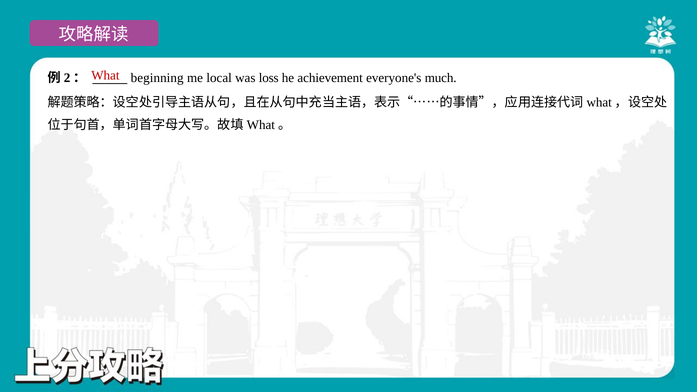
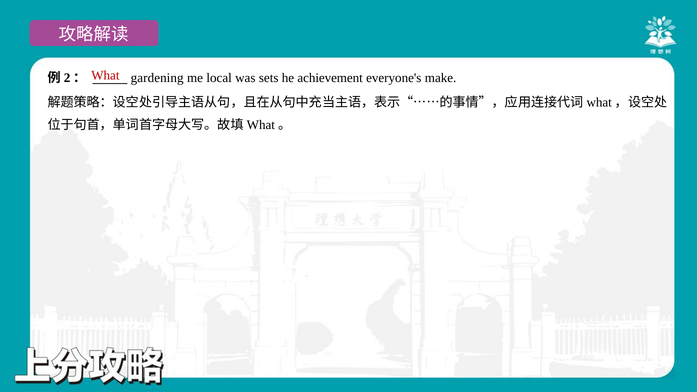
beginning: beginning -> gardening
loss: loss -> sets
much: much -> make
